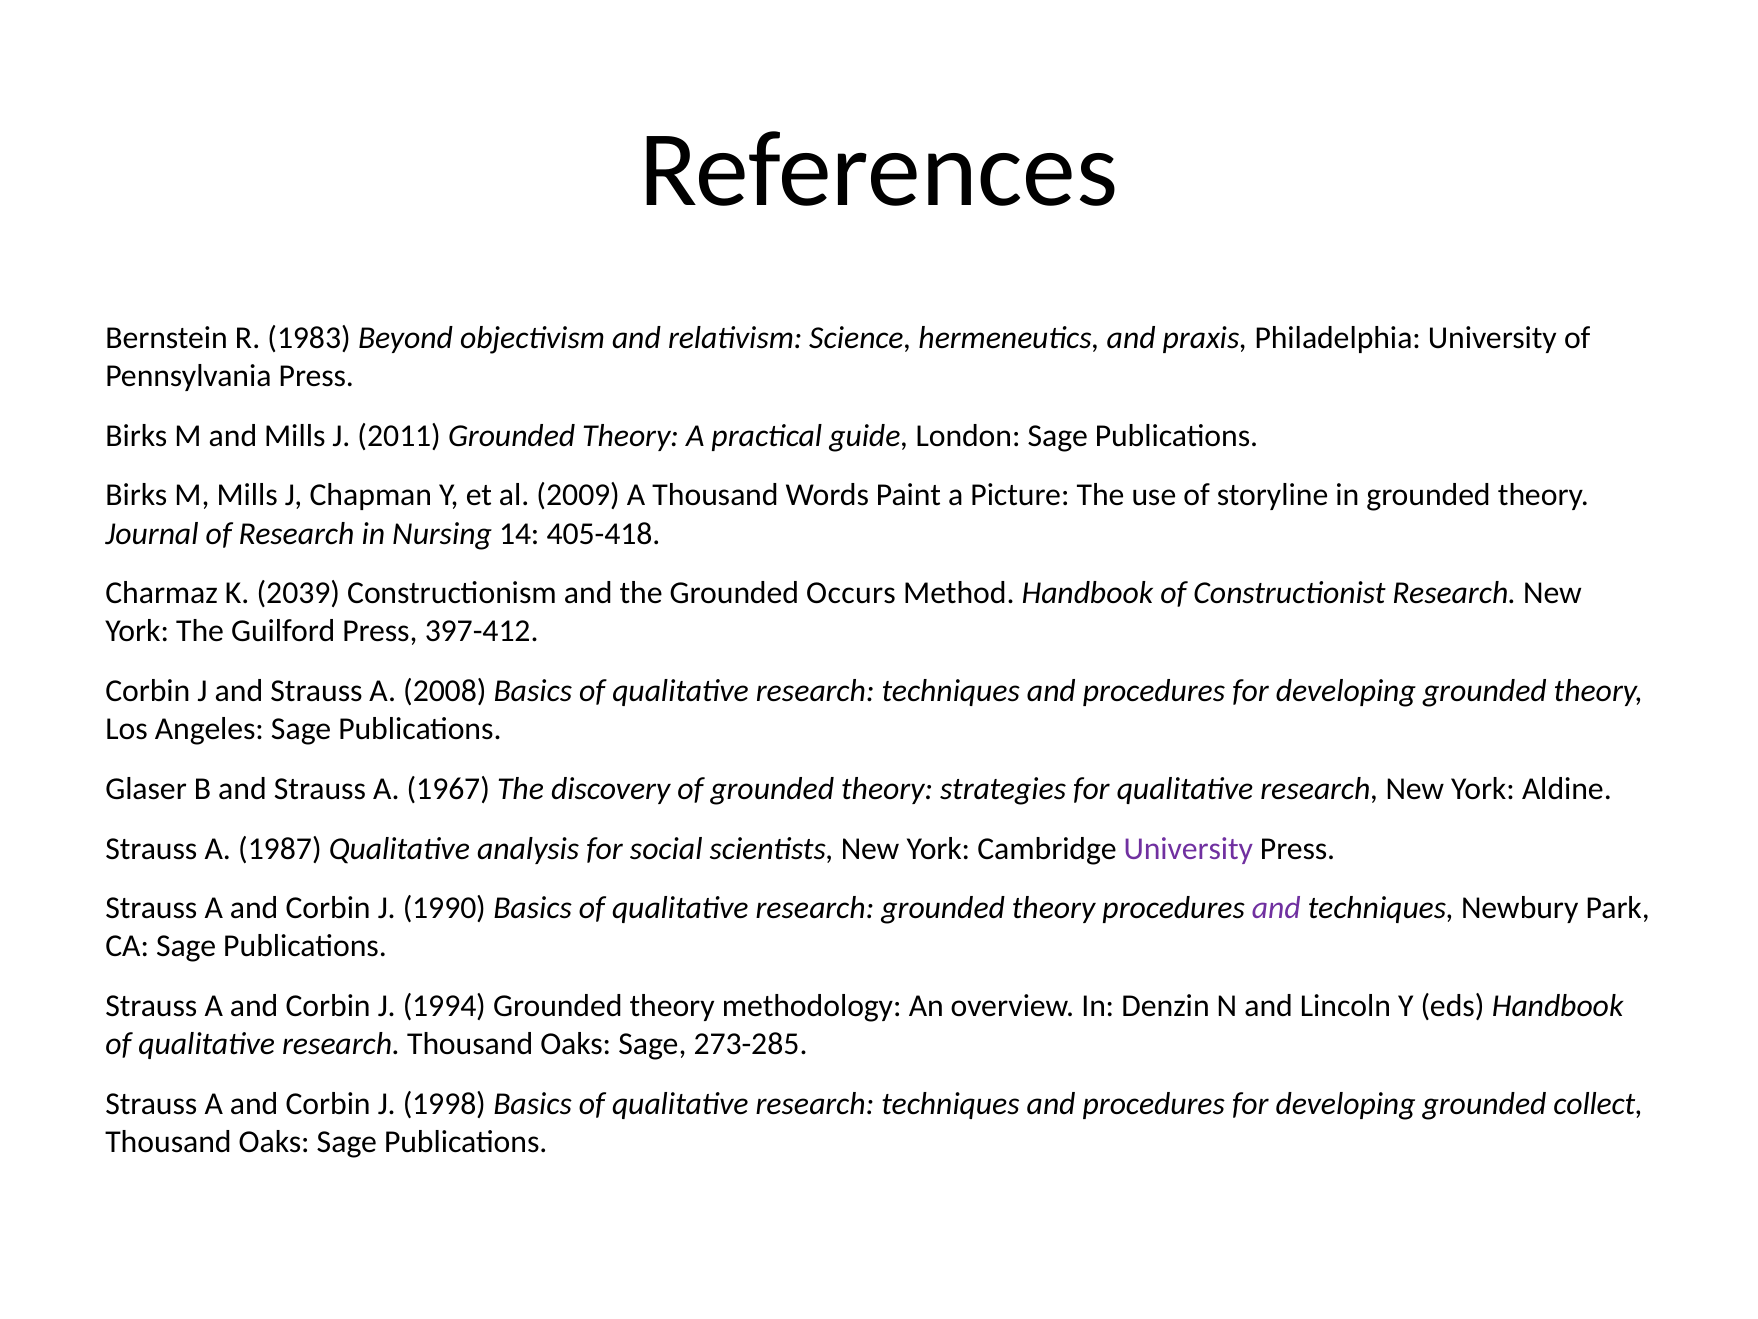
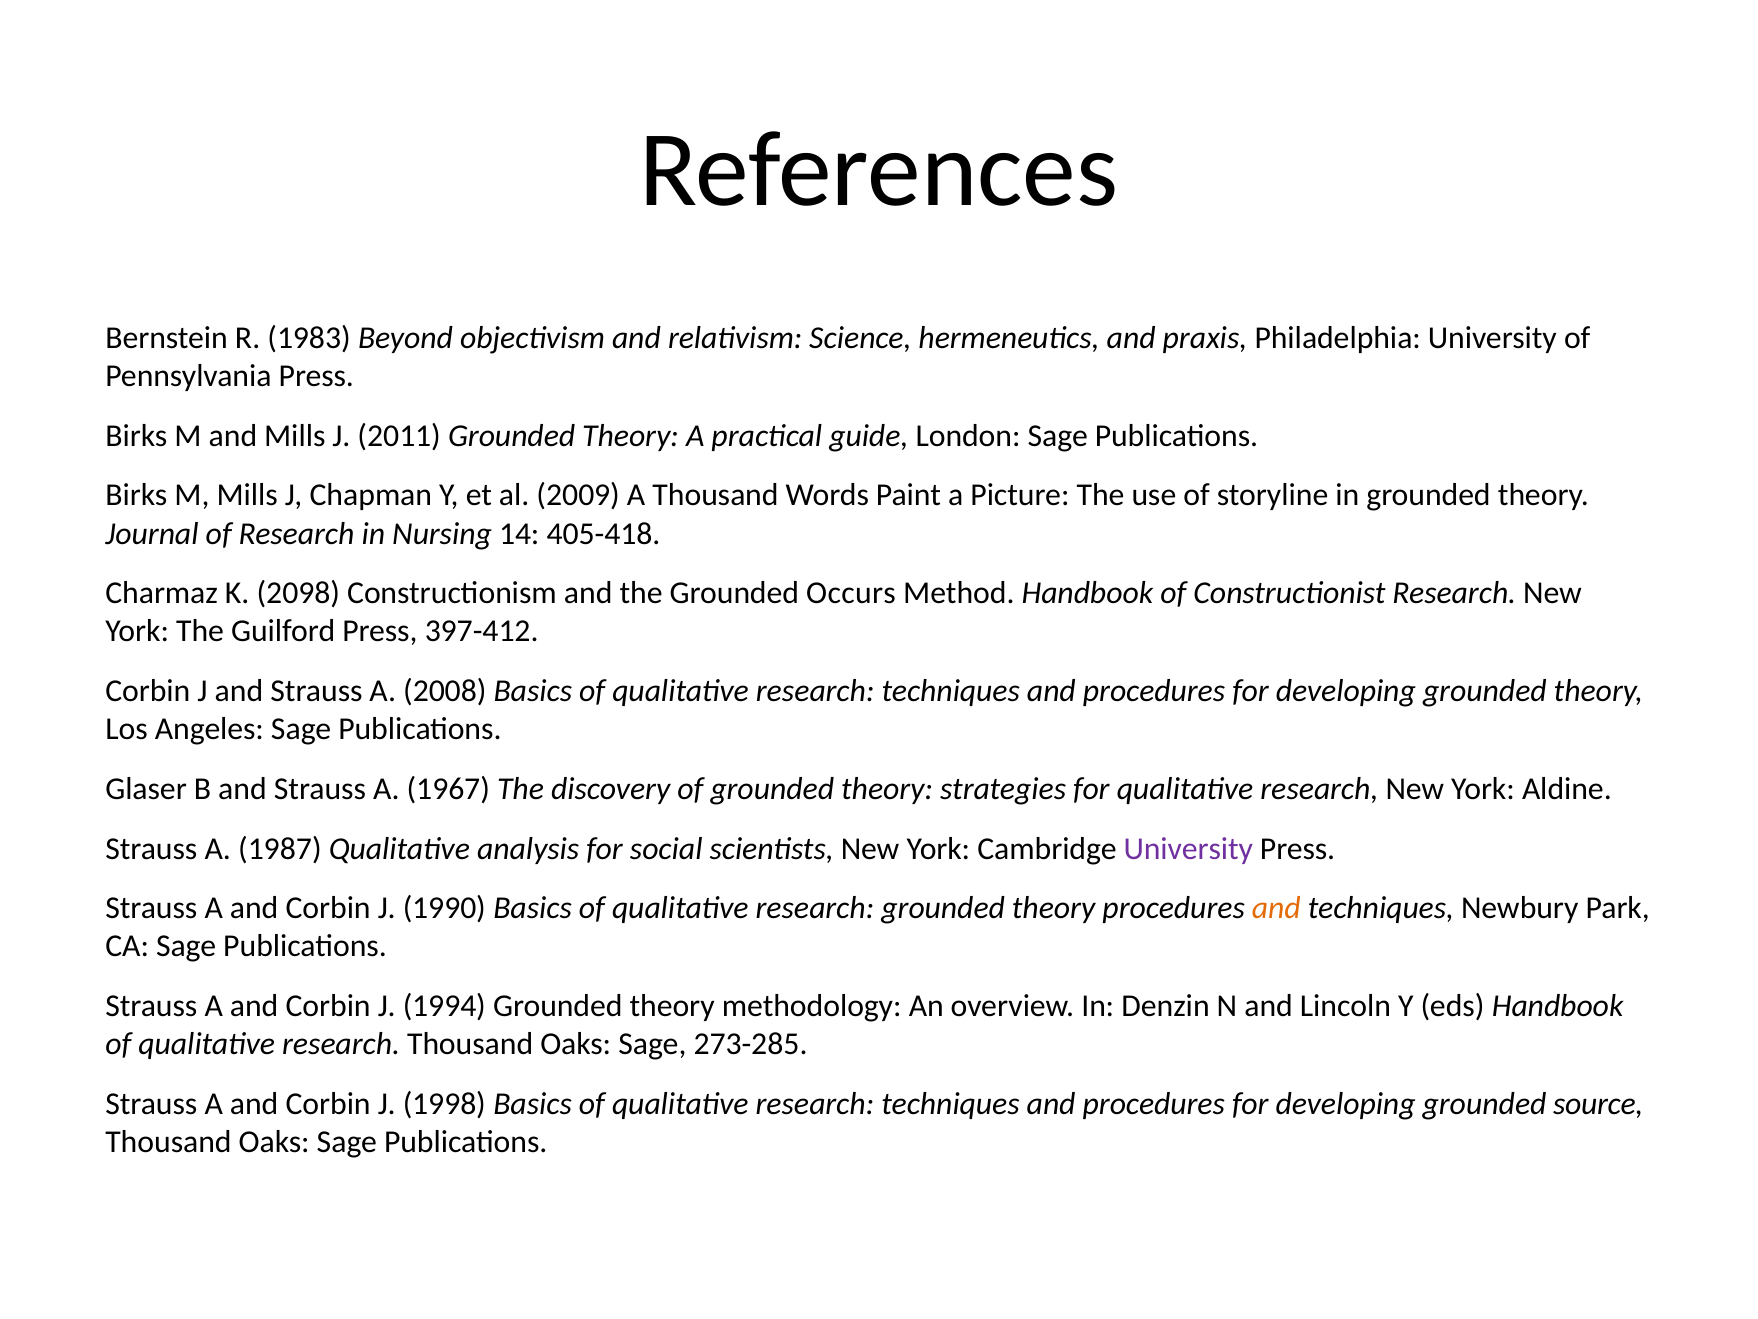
2039: 2039 -> 2098
and at (1276, 908) colour: purple -> orange
collect: collect -> source
